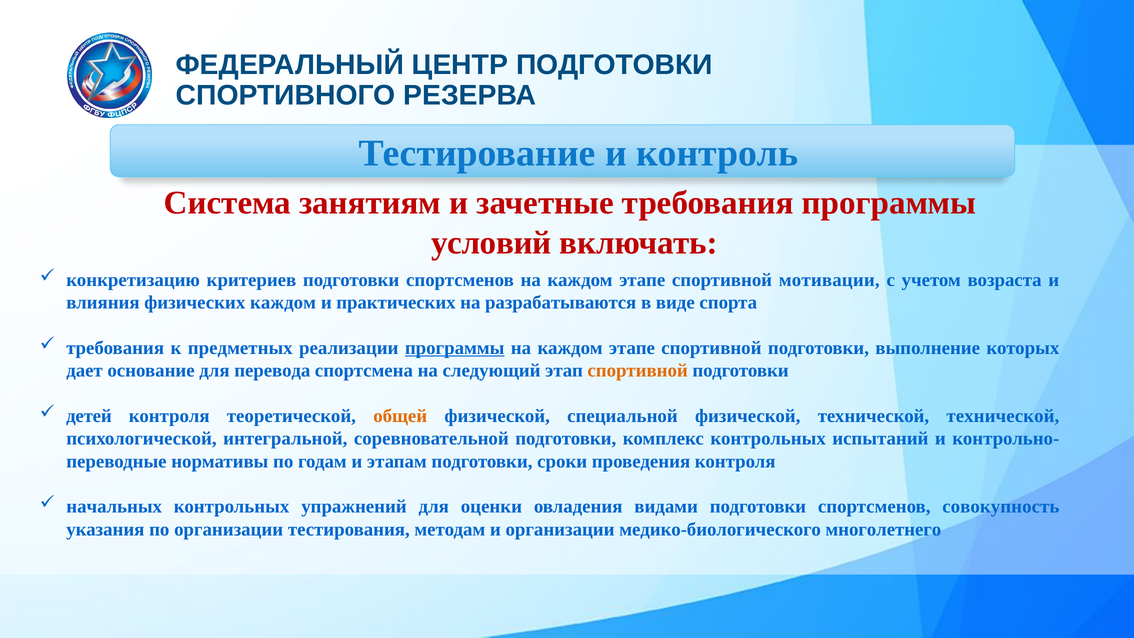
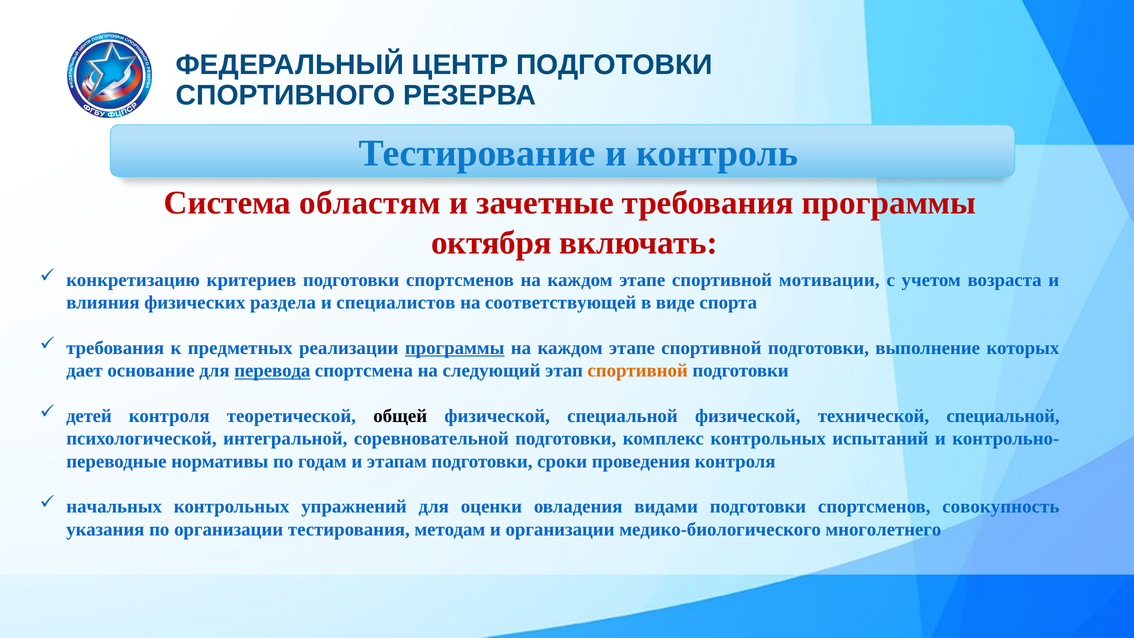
занятиям: занятиям -> областям
условий: условий -> октября
физических каждом: каждом -> раздела
практических: практических -> специалистов
разрабатываются: разрабатываются -> соответствующей
перевода underline: none -> present
общей colour: orange -> black
технической технической: технической -> специальной
